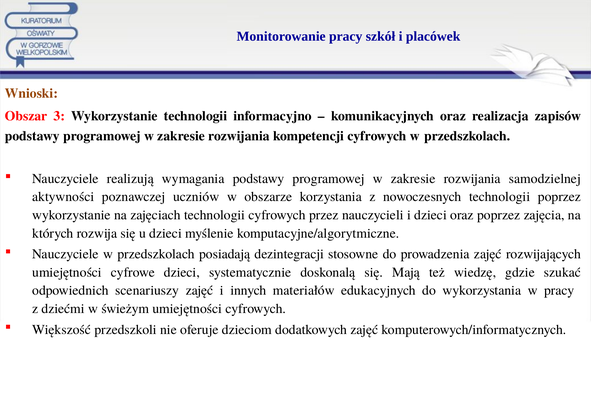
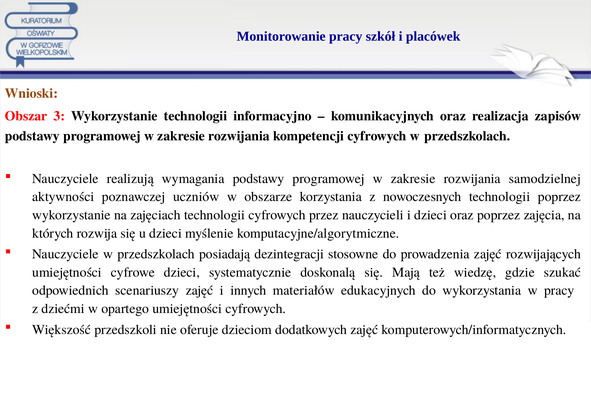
świeżym: świeżym -> opartego
